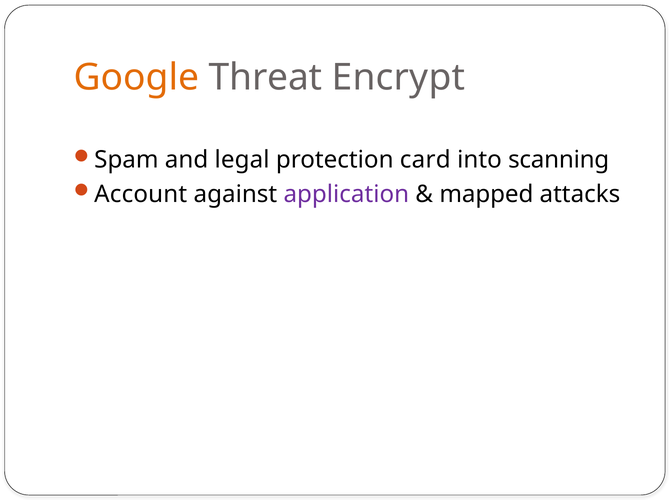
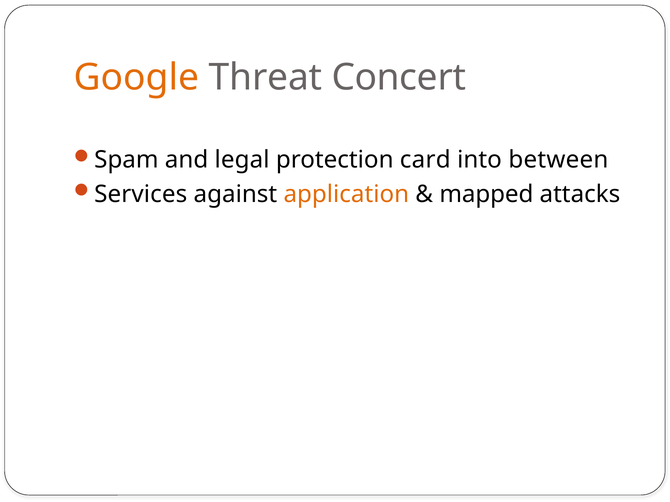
Encrypt: Encrypt -> Concert
scanning: scanning -> between
Account: Account -> Services
application colour: purple -> orange
